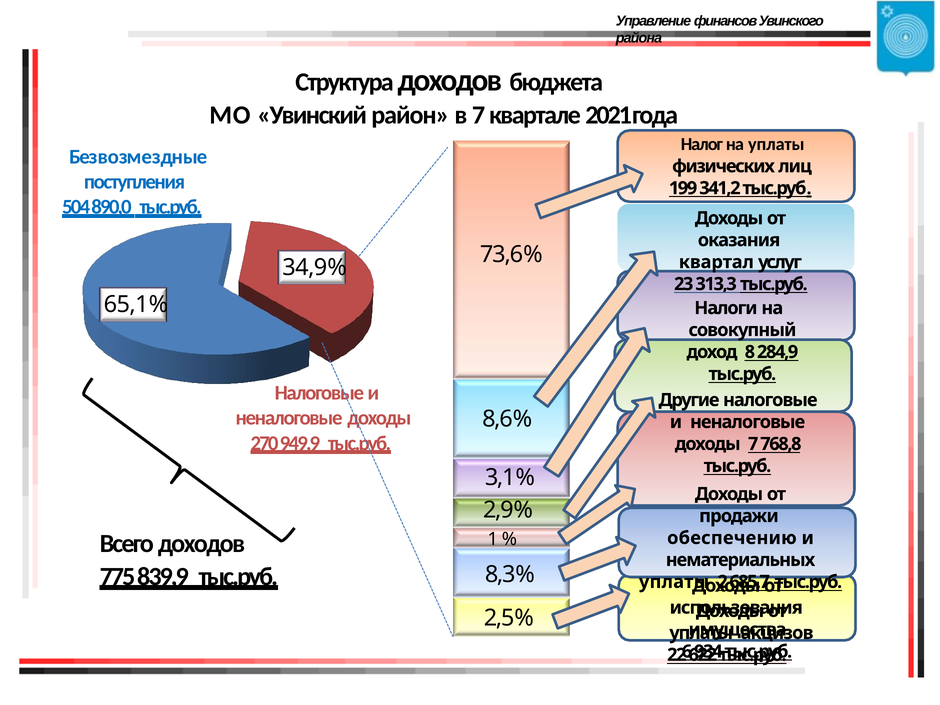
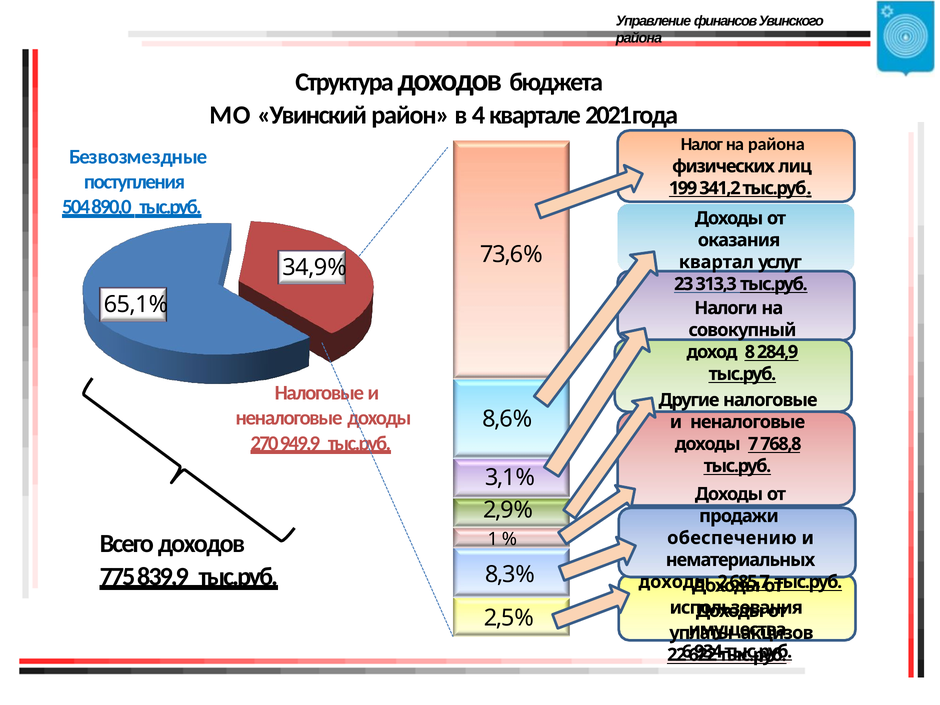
в 7: 7 -> 4
на уплаты: уплаты -> района
уплаты at (674, 582): уплаты -> доходы
